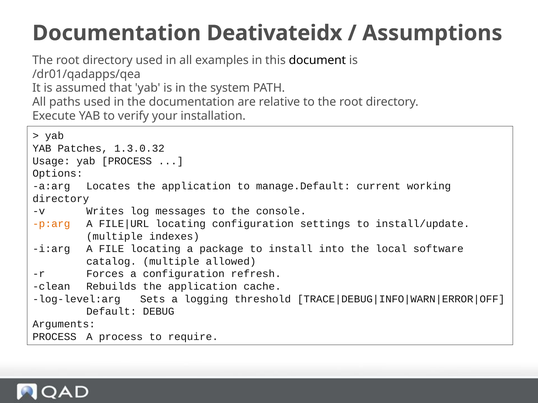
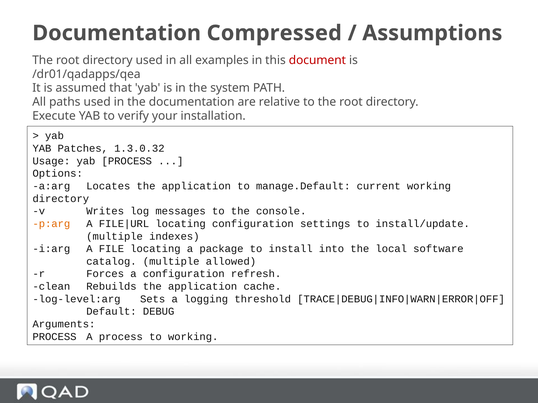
Deativateidx: Deativateidx -> Compressed
document colour: black -> red
to require: require -> working
